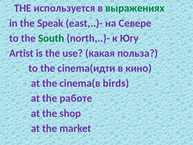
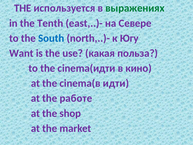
Speak: Speak -> Tenth
South colour: green -> blue
Artist: Artist -> Want
birds: birds -> идти
